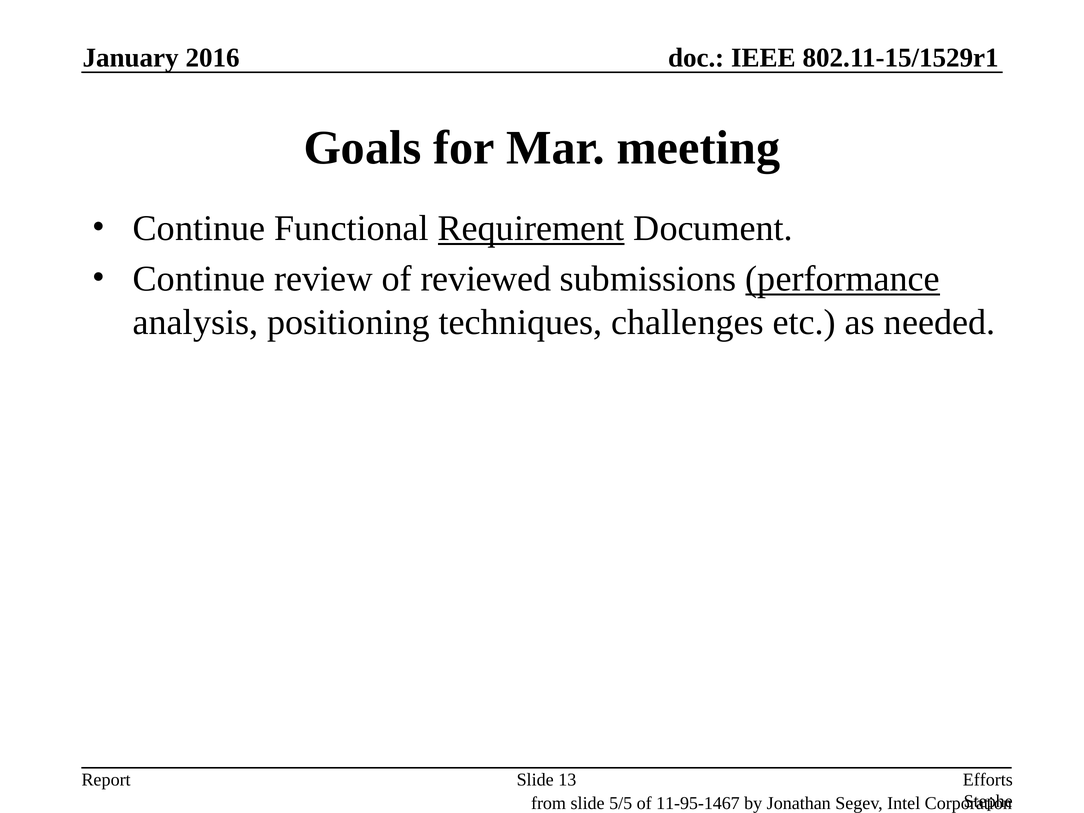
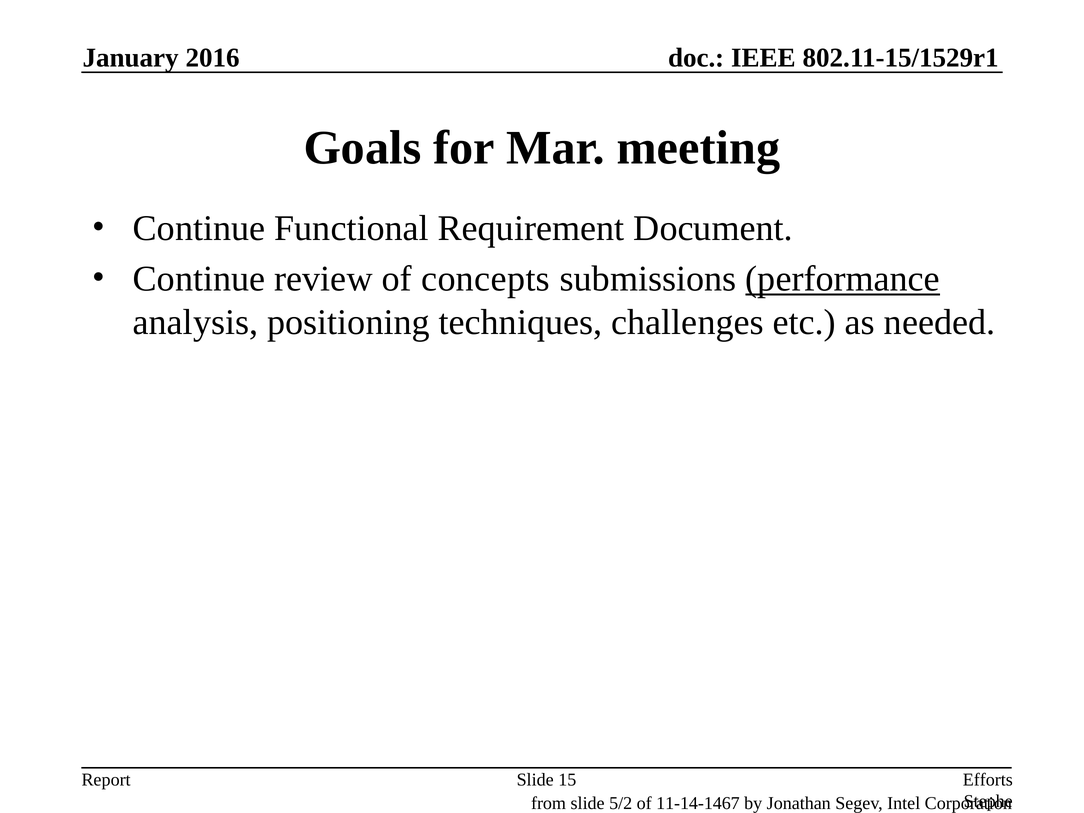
Requirement underline: present -> none
reviewed: reviewed -> concepts
13: 13 -> 15
5/5: 5/5 -> 5/2
11-95-1467: 11-95-1467 -> 11-14-1467
